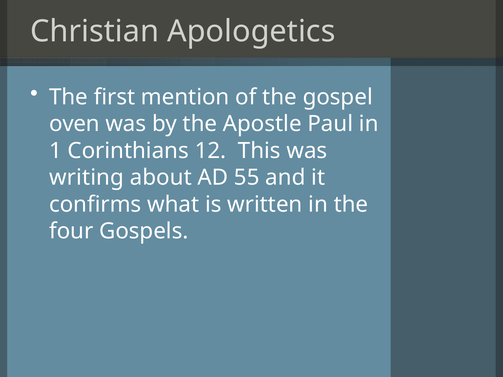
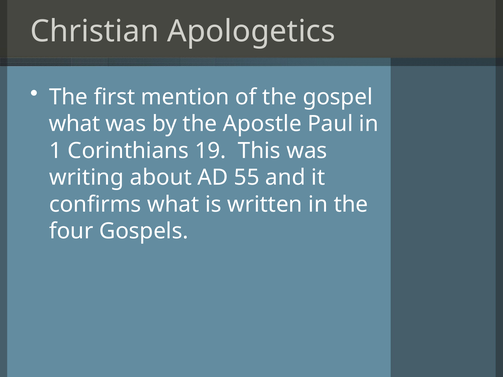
oven at (74, 124): oven -> what
12: 12 -> 19
